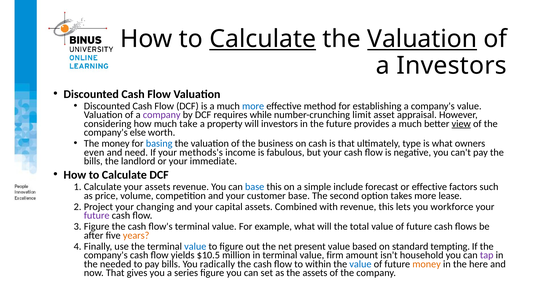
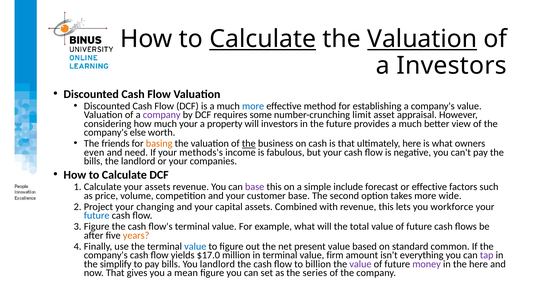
while: while -> some
much take: take -> your
view underline: present -> none
The money: money -> friends
basing colour: blue -> orange
the at (249, 144) underline: none -> present
ultimately type: type -> here
immediate: immediate -> companies
base at (255, 187) colour: blue -> purple
lease: lease -> wide
future at (97, 215) colour: purple -> blue
tempting: tempting -> common
$10.5: $10.5 -> $17.0
household: household -> everything
needed: needed -> simplify
You radically: radically -> landlord
within: within -> billion
value at (360, 264) colour: blue -> purple
money at (427, 264) colour: orange -> purple
series: series -> mean
the assets: assets -> series
